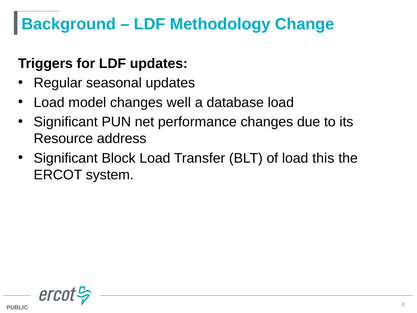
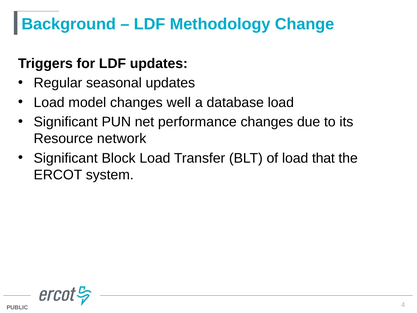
address: address -> network
this: this -> that
